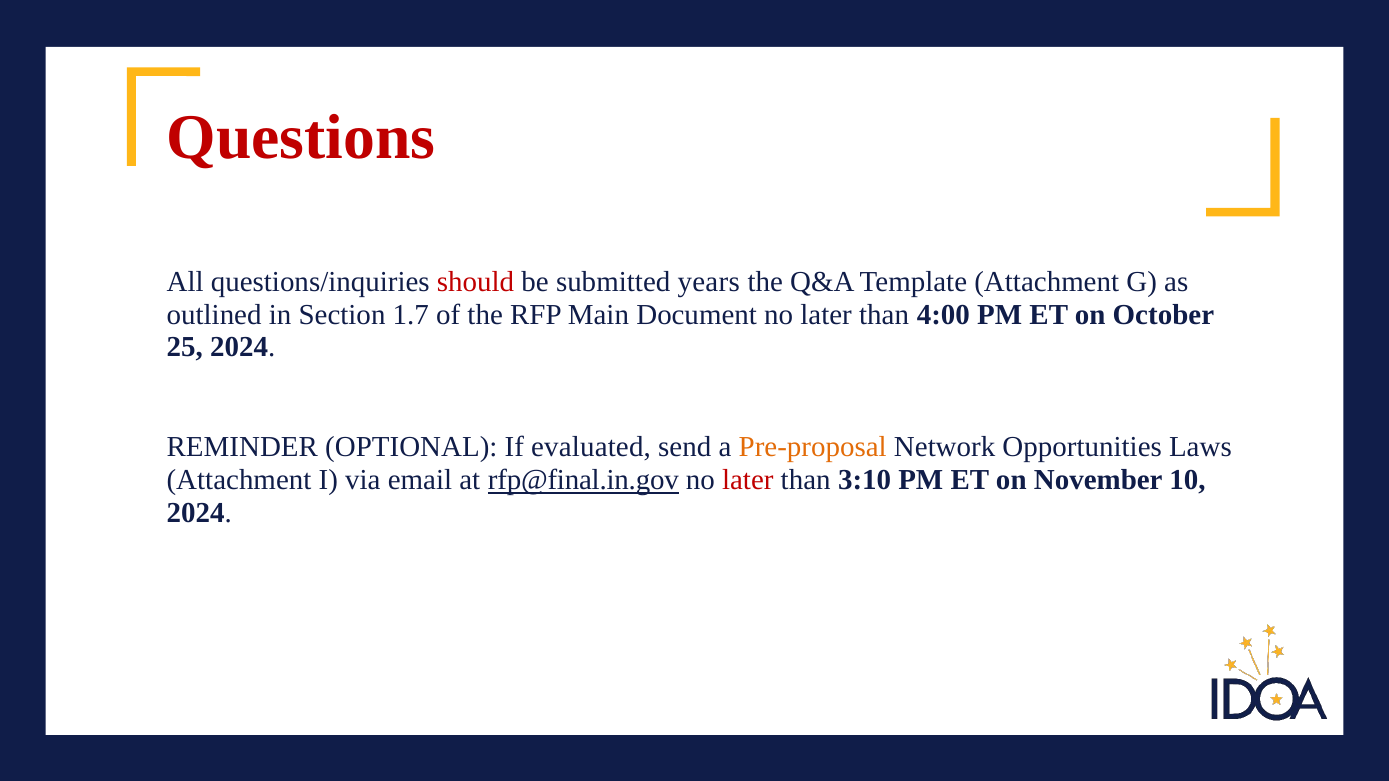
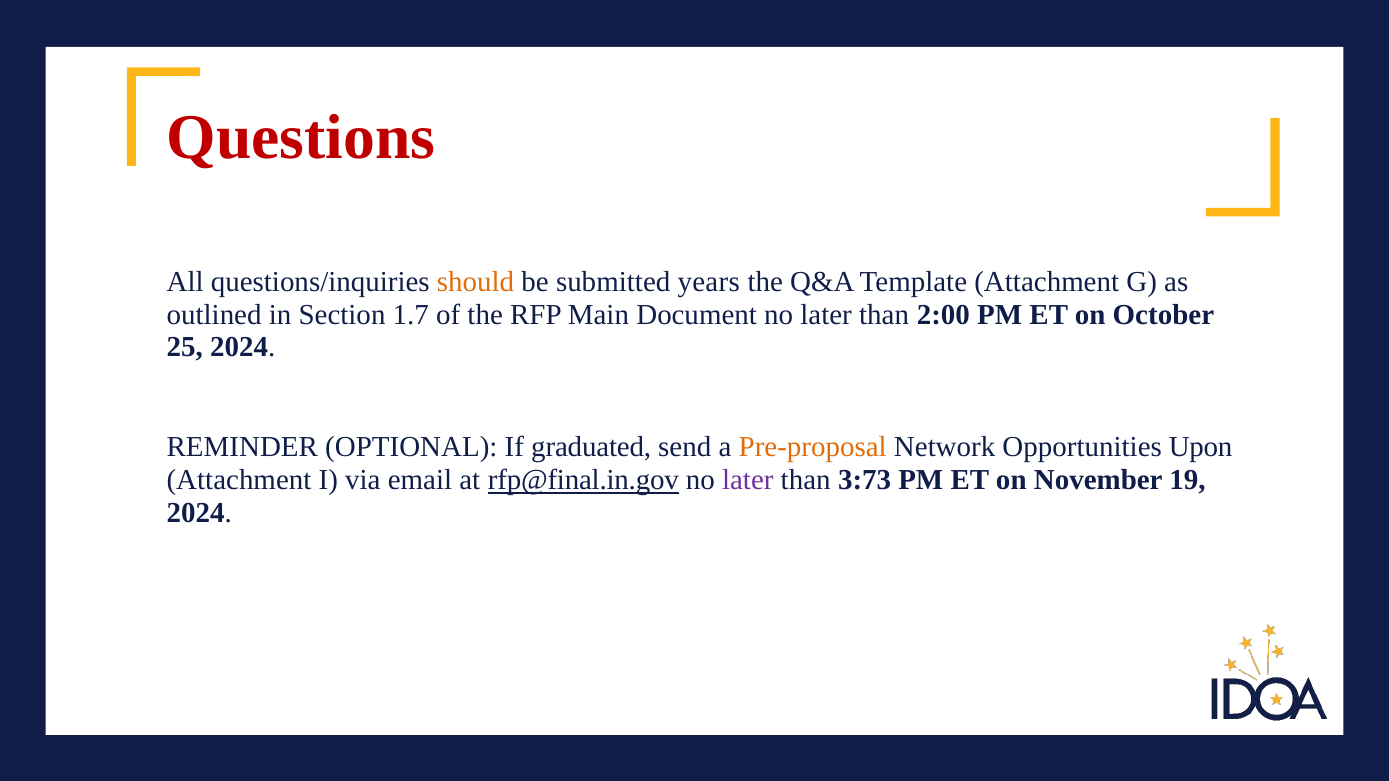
should colour: red -> orange
4:00: 4:00 -> 2:00
evaluated: evaluated -> graduated
Laws: Laws -> Upon
later at (748, 480) colour: red -> purple
3:10: 3:10 -> 3:73
10: 10 -> 19
